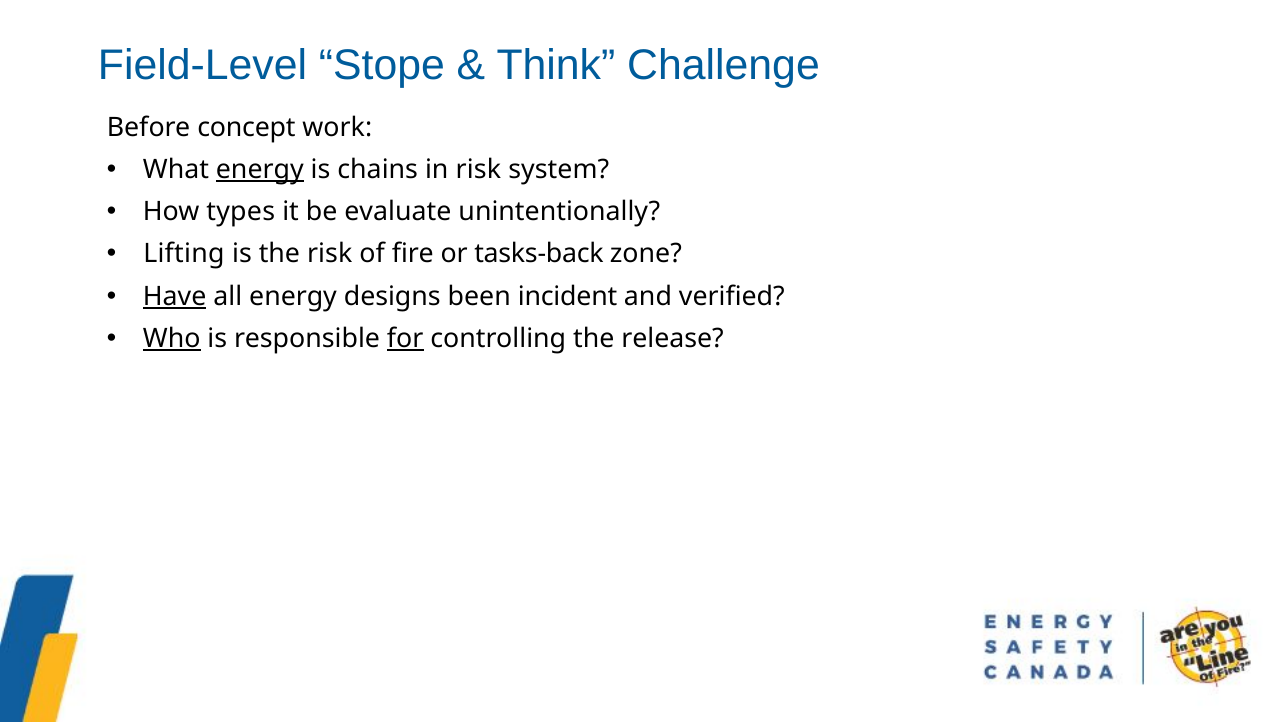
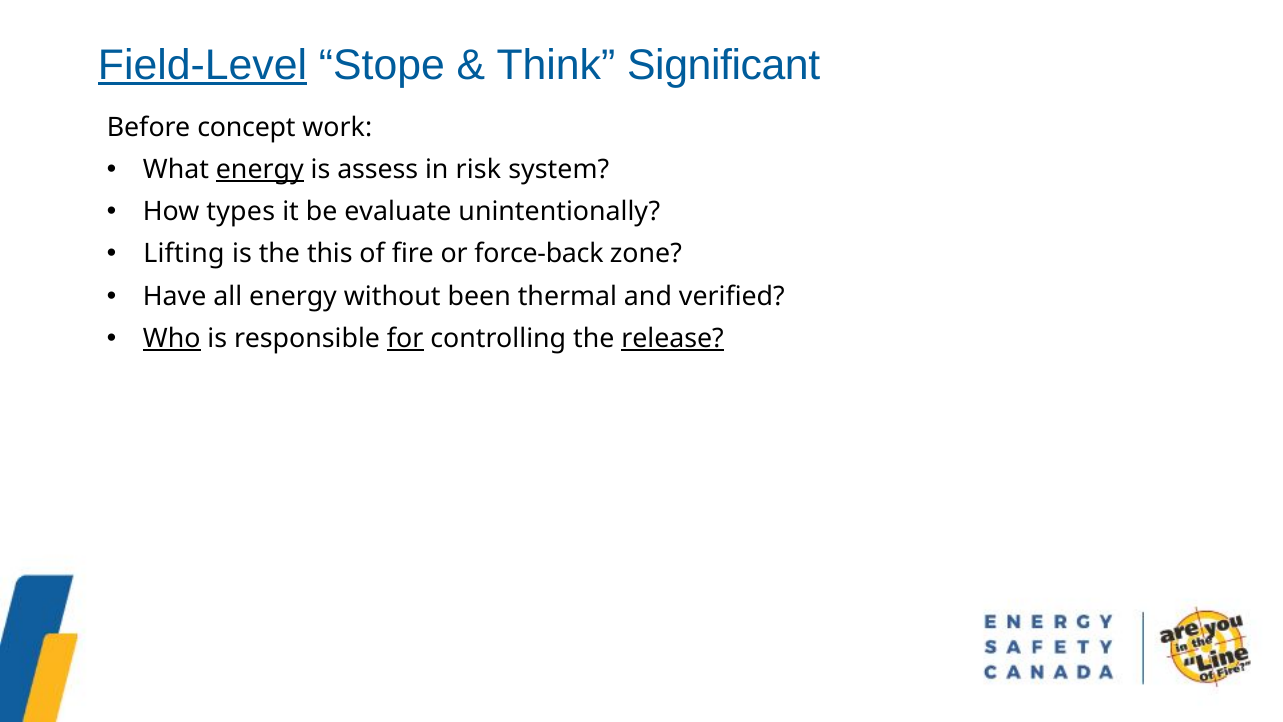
Field-Level underline: none -> present
Challenge: Challenge -> Significant
chains: chains -> assess
the risk: risk -> this
tasks-back: tasks-back -> force-back
Have underline: present -> none
designs: designs -> without
incident: incident -> thermal
release underline: none -> present
